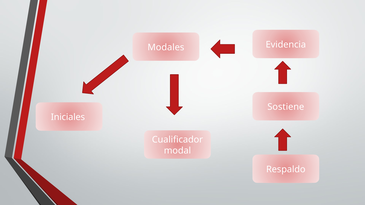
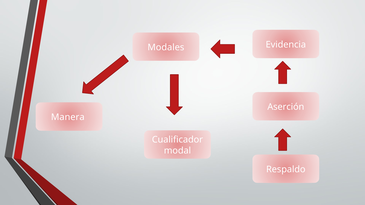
Sostiene: Sostiene -> Aserción
Iniciales: Iniciales -> Manera
